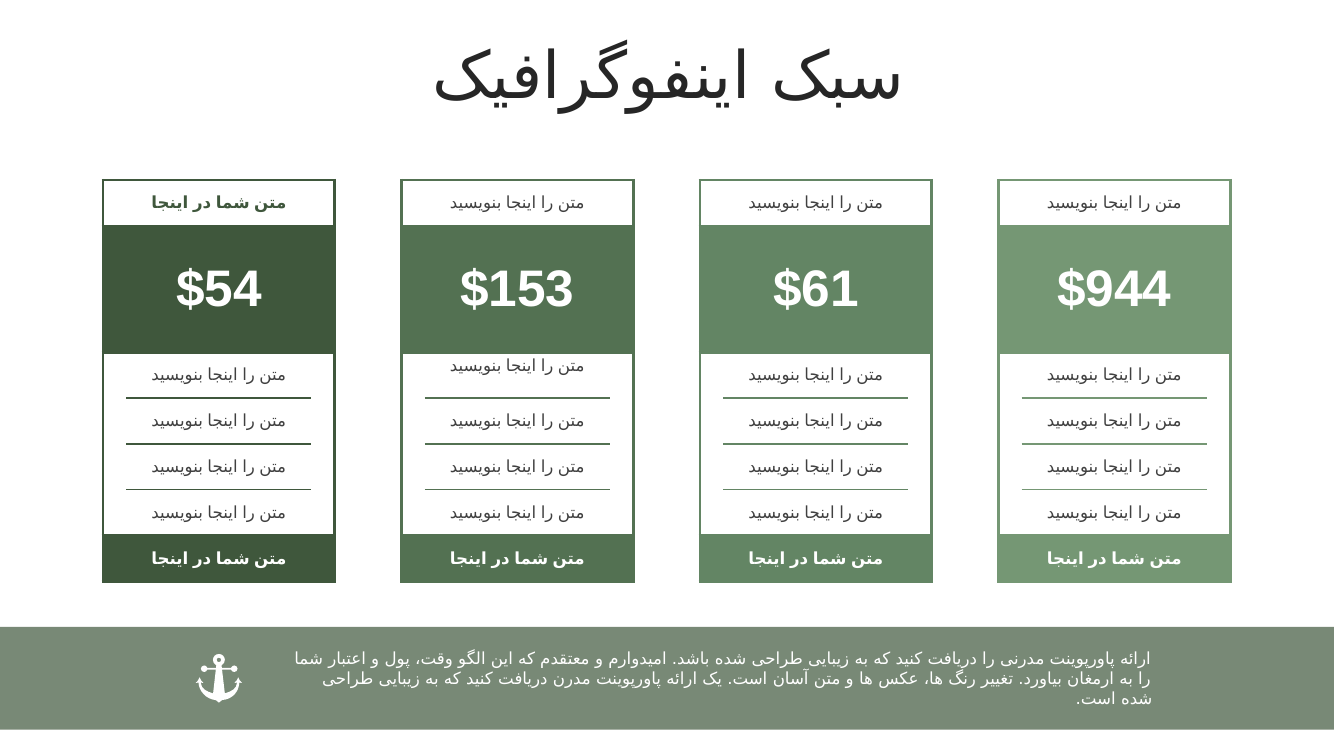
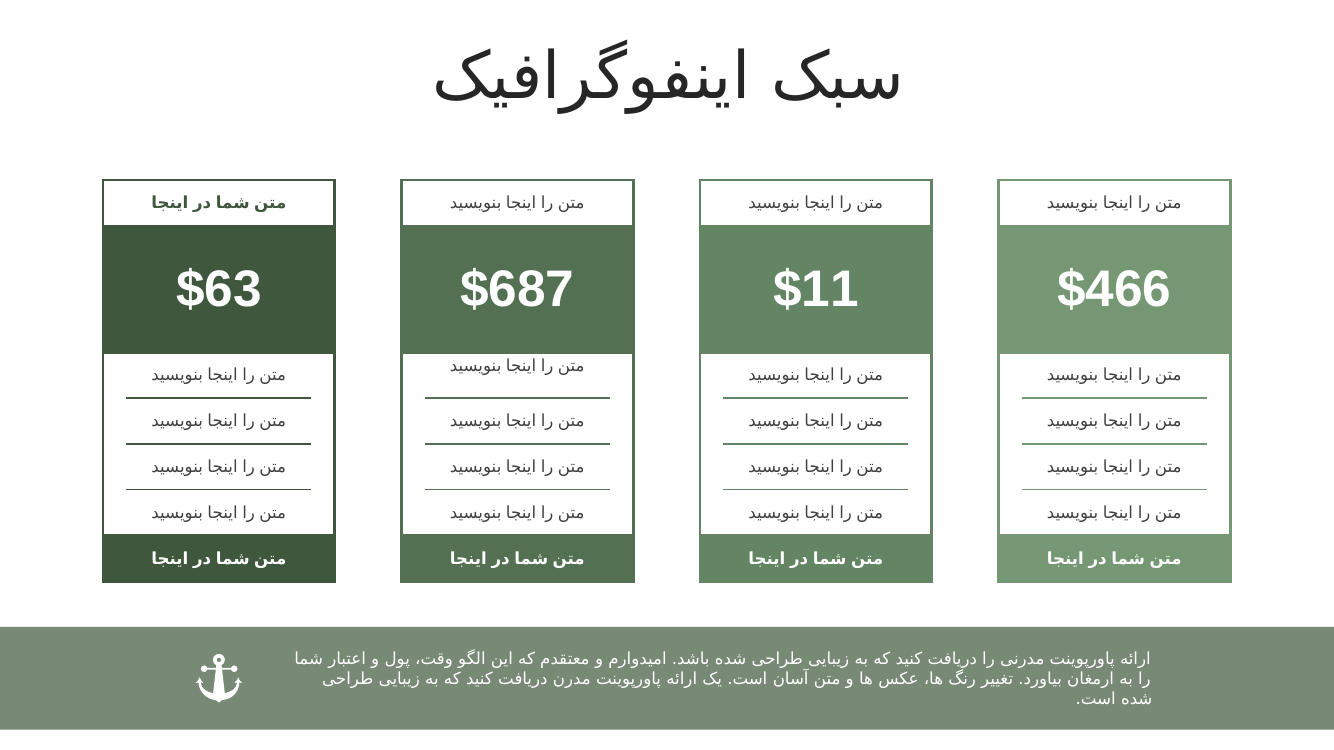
$54: $54 -> $63
$153: $153 -> $687
$61: $61 -> $11
$944: $944 -> $466
